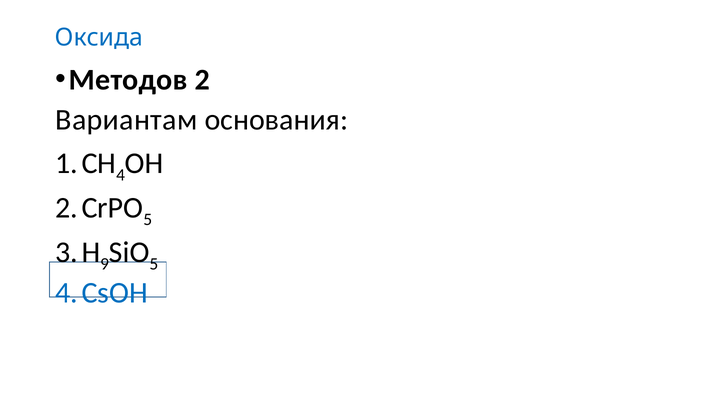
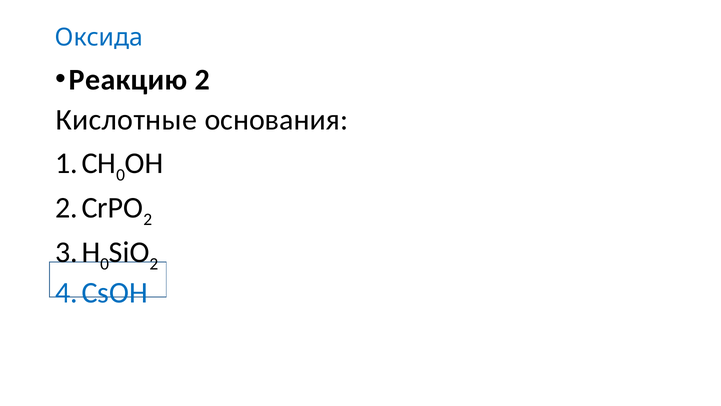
Методов: Методов -> Реакцию
Вариантам: Вариантам -> Кислотные
4 at (121, 175): 4 -> 0
5 at (148, 219): 5 -> 2
9 at (105, 264): 9 -> 0
5 at (154, 264): 5 -> 2
